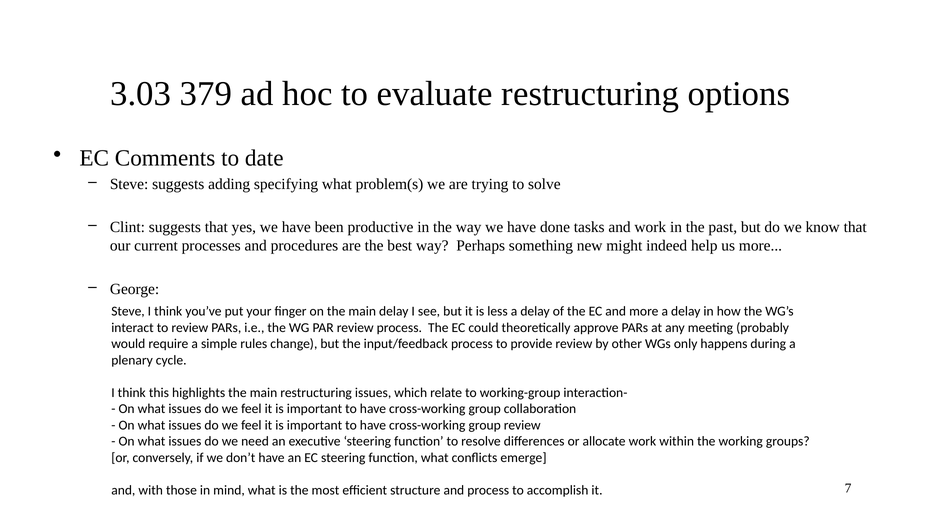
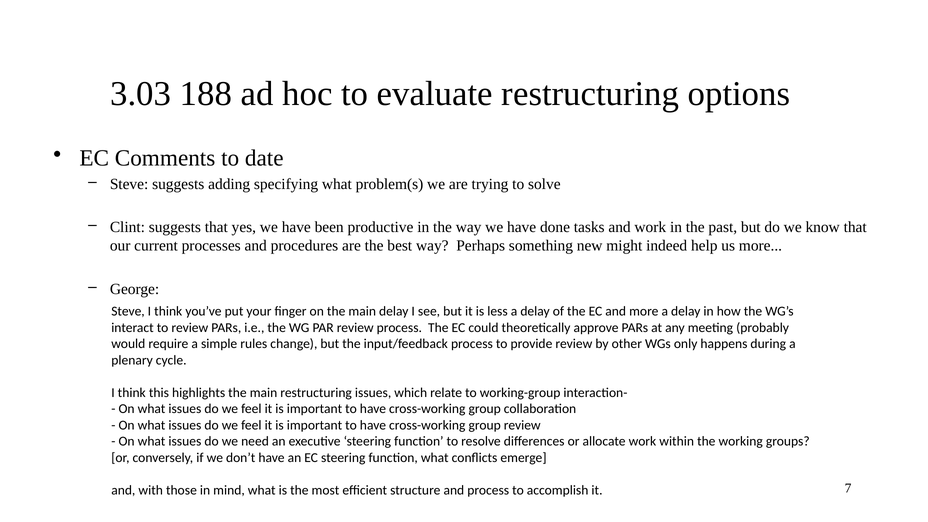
379: 379 -> 188
